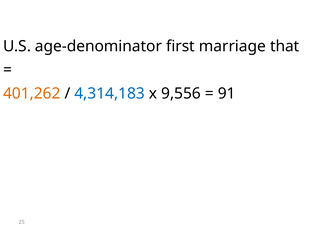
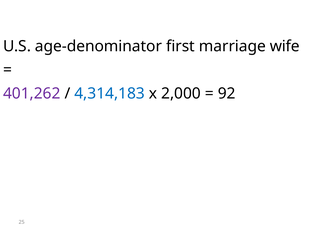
that: that -> wife
401,262 colour: orange -> purple
9,556: 9,556 -> 2,000
91: 91 -> 92
